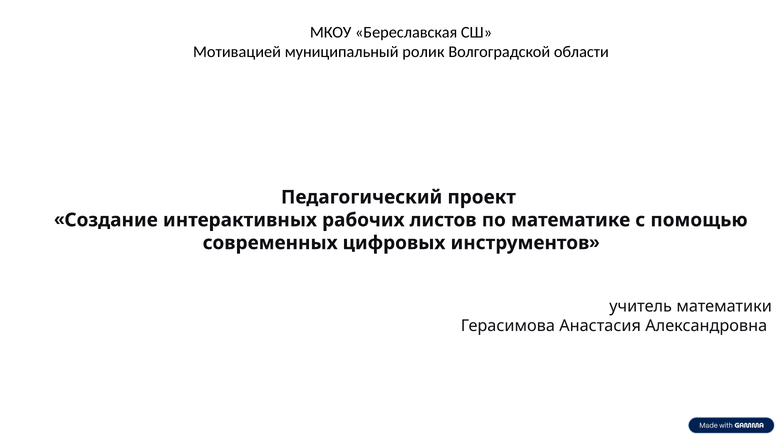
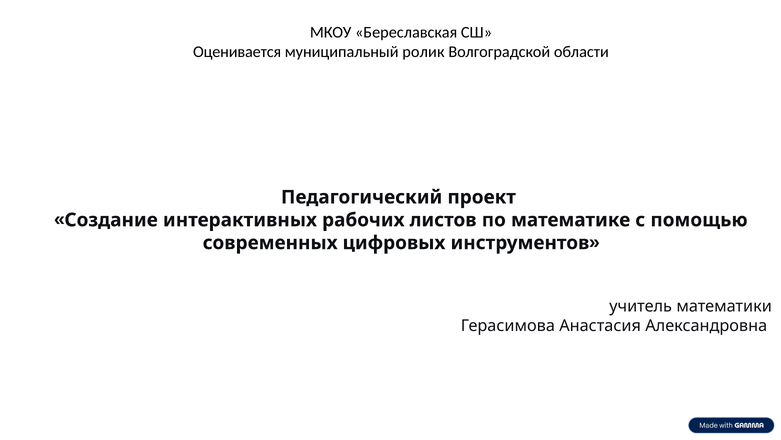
Мотивацией: Мотивацией -> Оценивается
